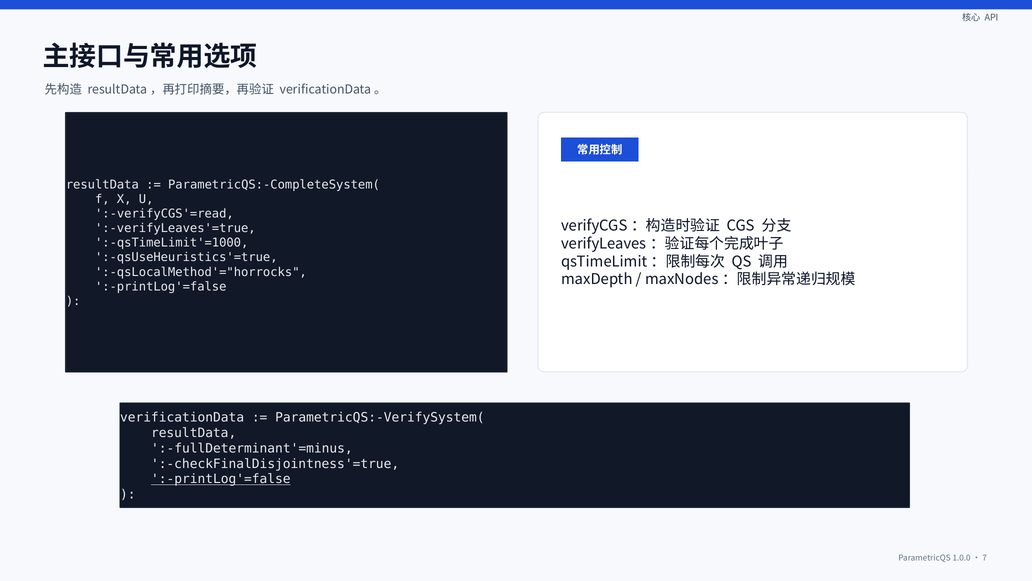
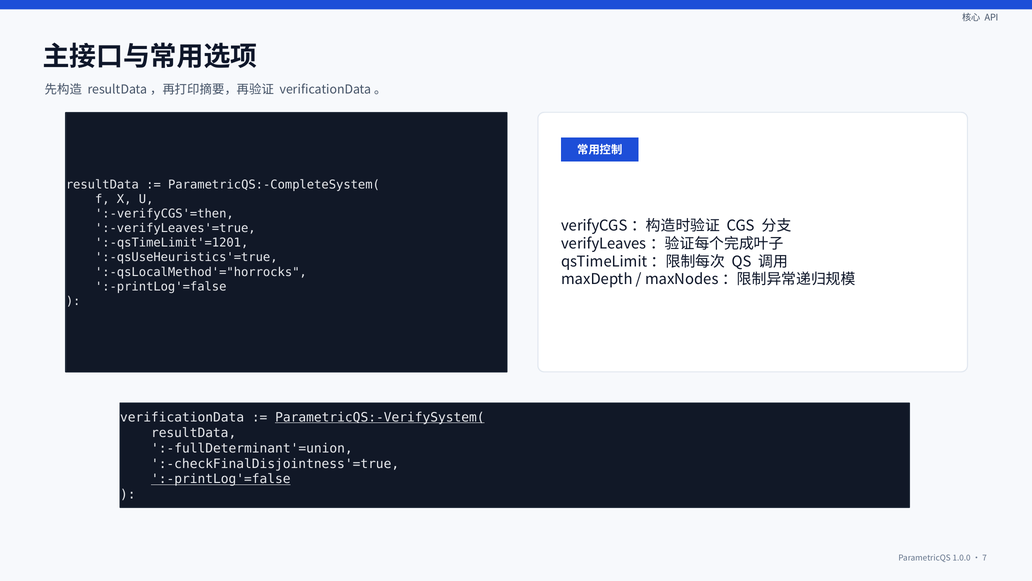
:-verifyCGS'=read: :-verifyCGS'=read -> :-verifyCGS'=then
:-qsTimeLimit'=1000: :-qsTimeLimit'=1000 -> :-qsTimeLimit'=1201
ParametricQS:-VerifySystem( underline: none -> present
:-fullDeterminant'=minus: :-fullDeterminant'=minus -> :-fullDeterminant'=union
